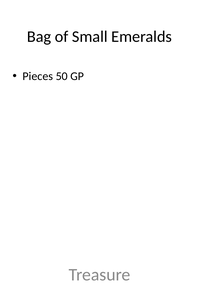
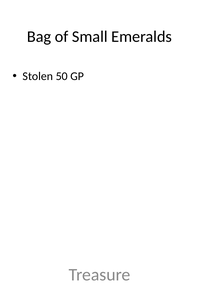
Pieces: Pieces -> Stolen
